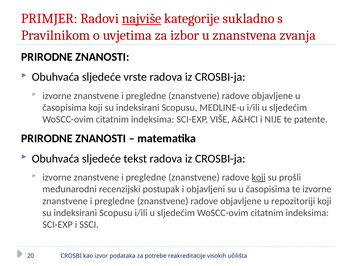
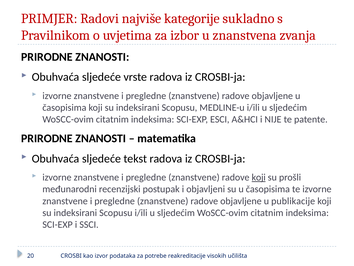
najviše underline: present -> none
VIŠE: VIŠE -> ESCI
repozitoriji: repozitoriji -> publikacije
